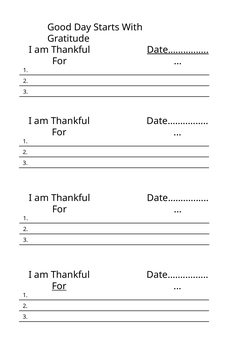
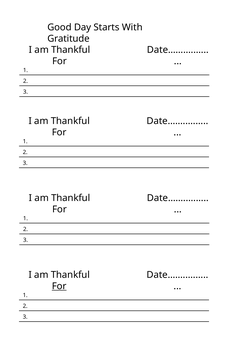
Date… at (178, 50) underline: present -> none
